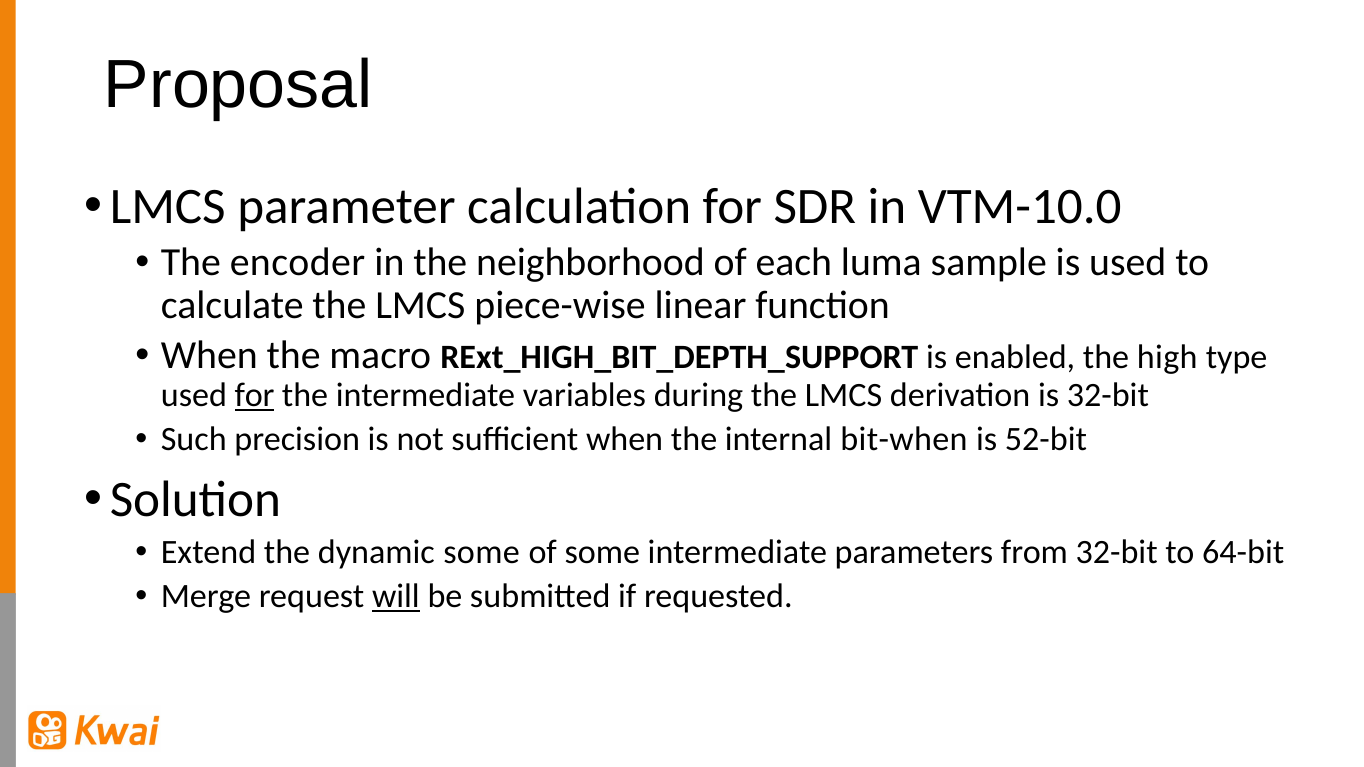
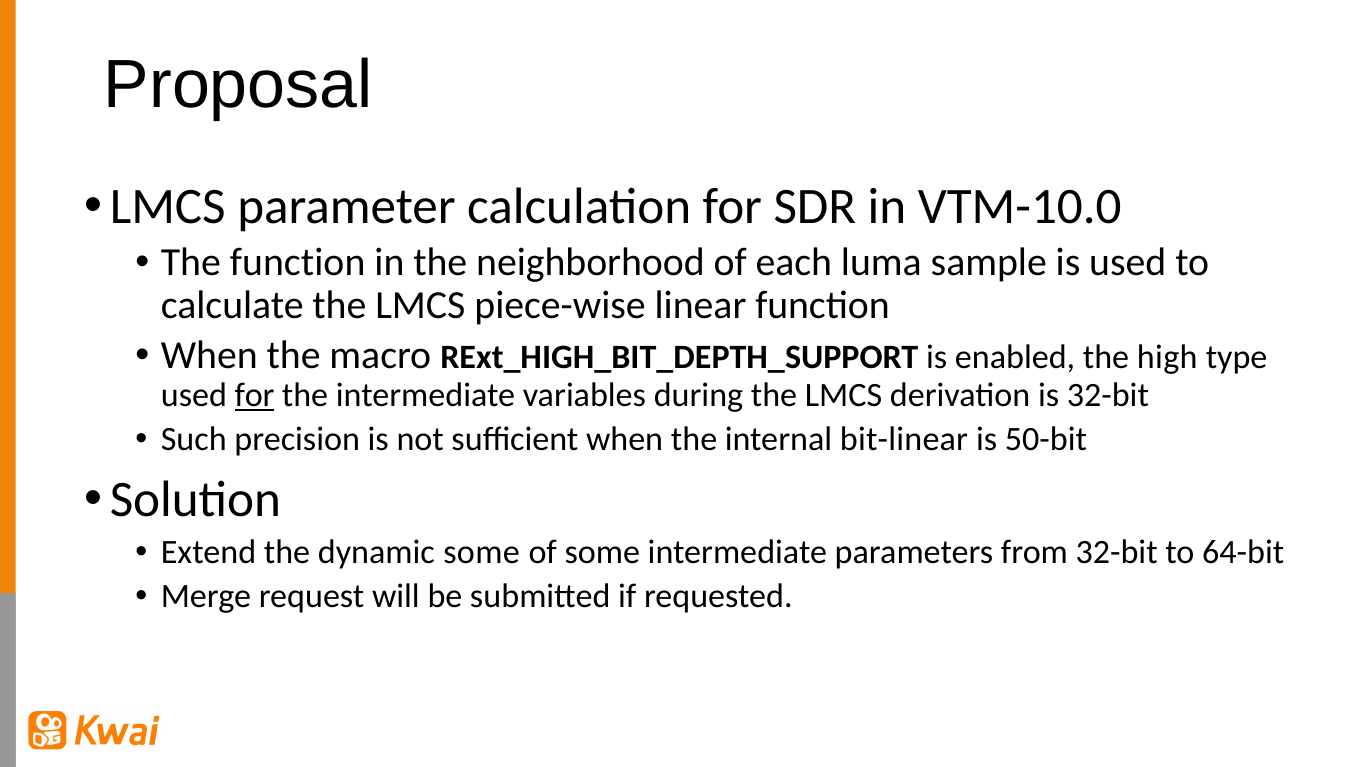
The encoder: encoder -> function
bit-when: bit-when -> bit-linear
52-bit: 52-bit -> 50-bit
will underline: present -> none
